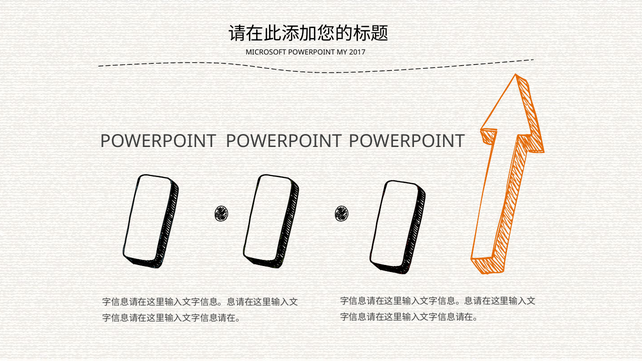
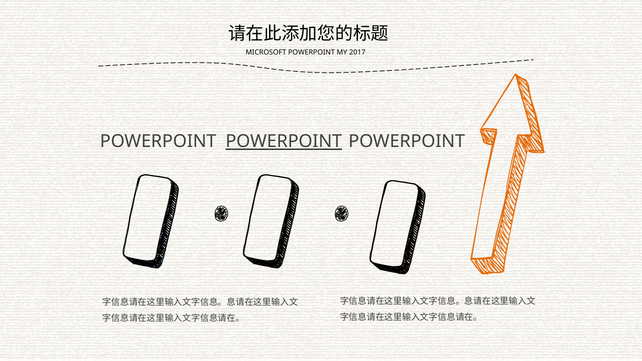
POWERPOINT at (284, 142) underline: none -> present
